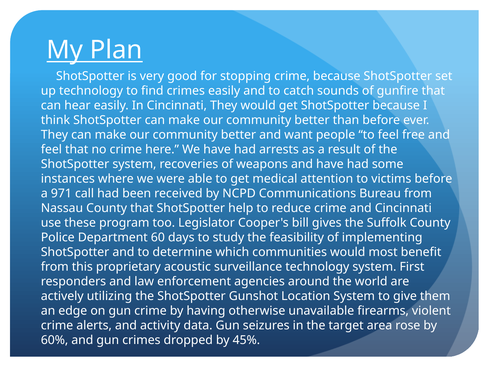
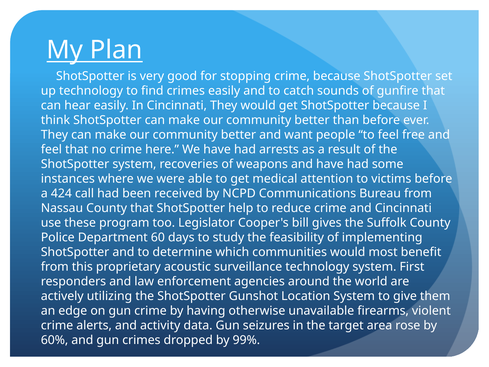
971: 971 -> 424
45%: 45% -> 99%
